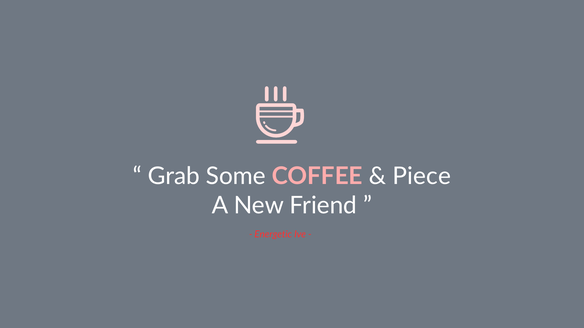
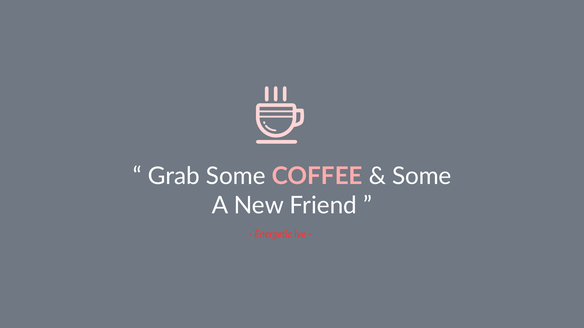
Piece at (422, 176): Piece -> Some
